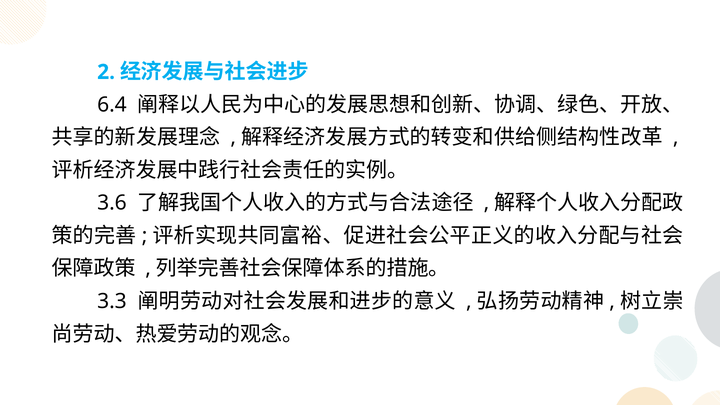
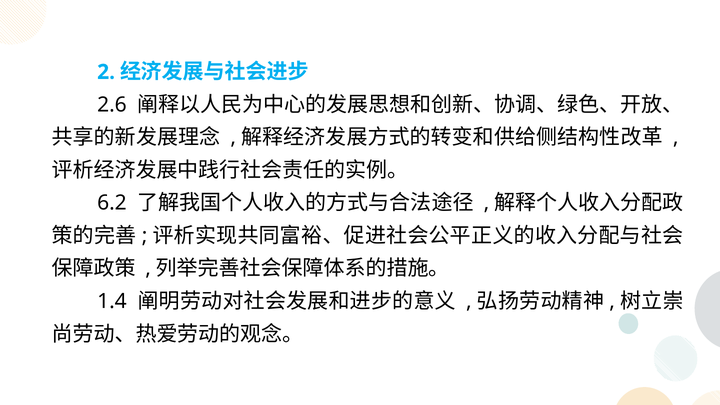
6.4: 6.4 -> 2.6
3.6: 3.6 -> 6.2
3.3: 3.3 -> 1.4
